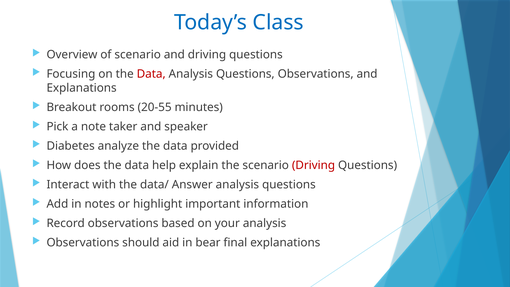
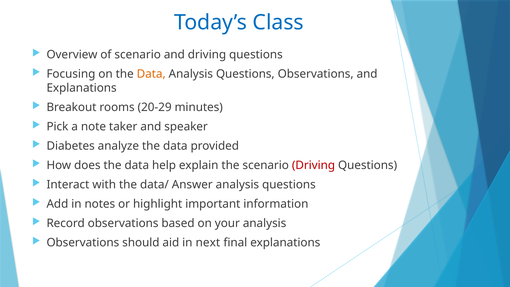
Data at (151, 74) colour: red -> orange
20-55: 20-55 -> 20-29
bear: bear -> next
